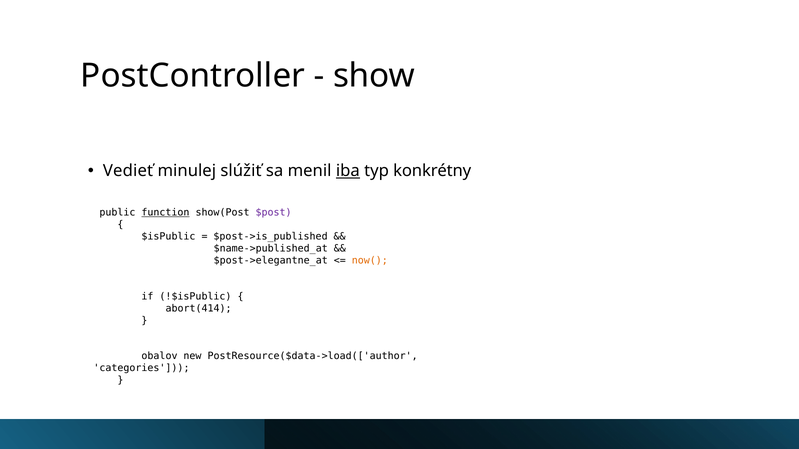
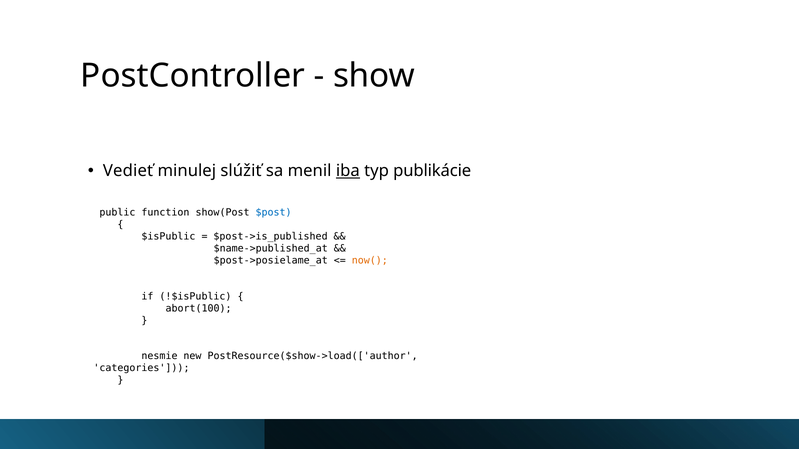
konkrétny: konkrétny -> publikácie
function underline: present -> none
$post colour: purple -> blue
$post->elegantne_at: $post->elegantne_at -> $post->posielame_at
abort(414: abort(414 -> abort(100
obalov: obalov -> nesmie
PostResource($data->load(['author: PostResource($data->load(['author -> PostResource($show->load(['author
